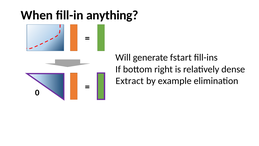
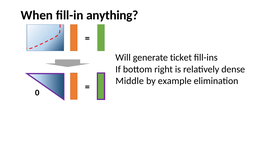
fstart: fstart -> ticket
Extract: Extract -> Middle
